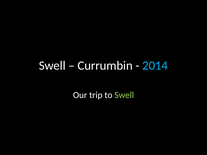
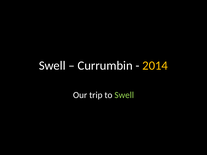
2014 colour: light blue -> yellow
